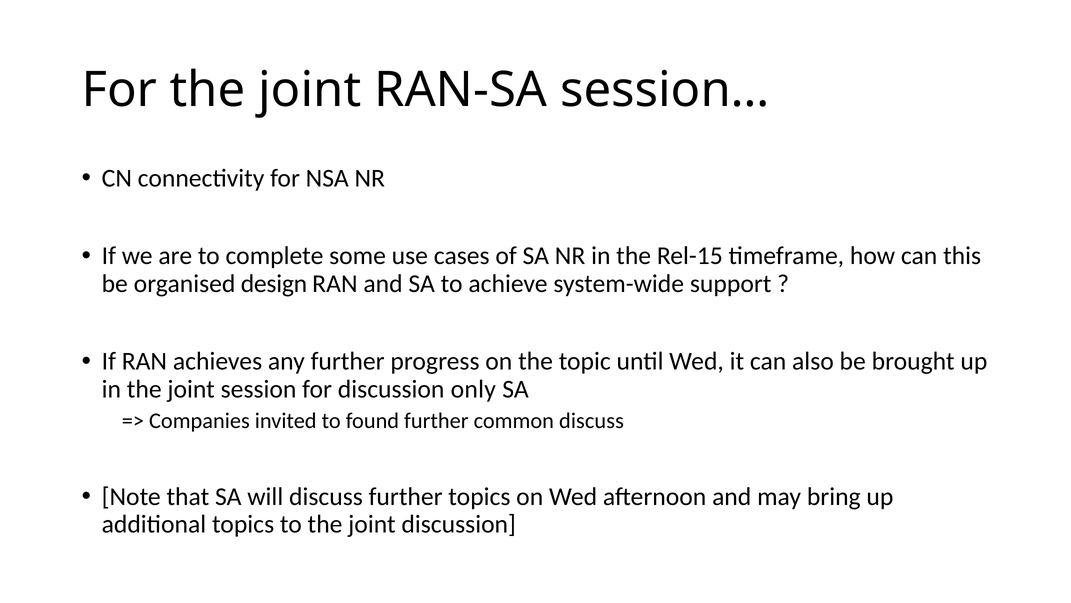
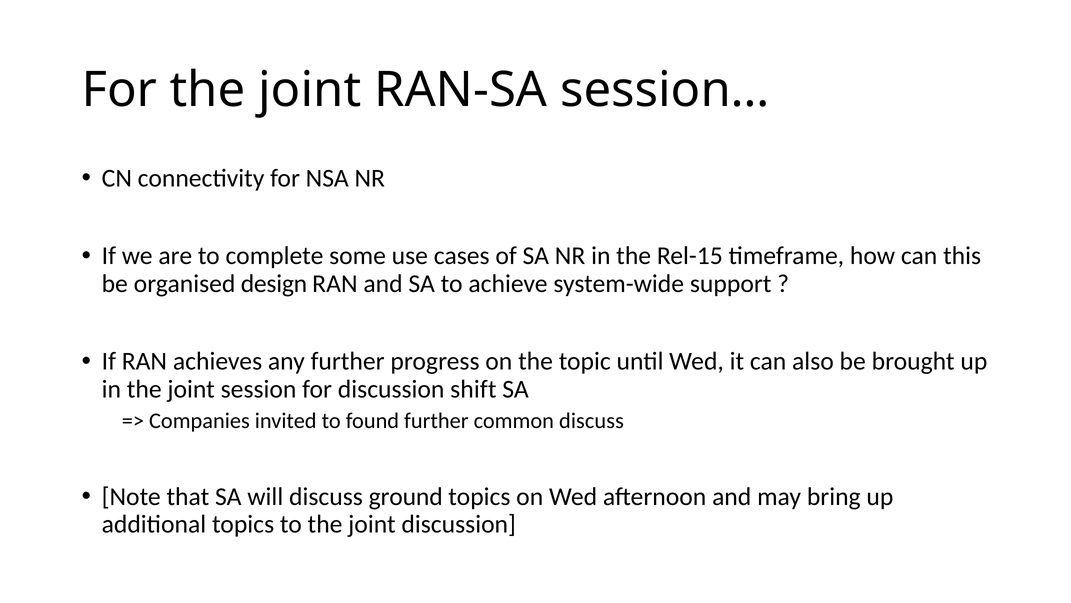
only: only -> shift
discuss further: further -> ground
